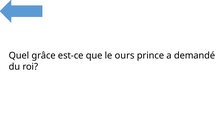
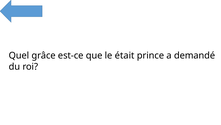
ours: ours -> était
